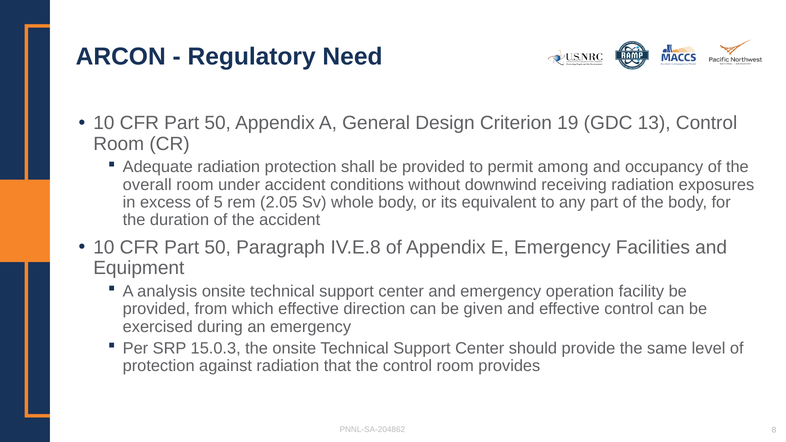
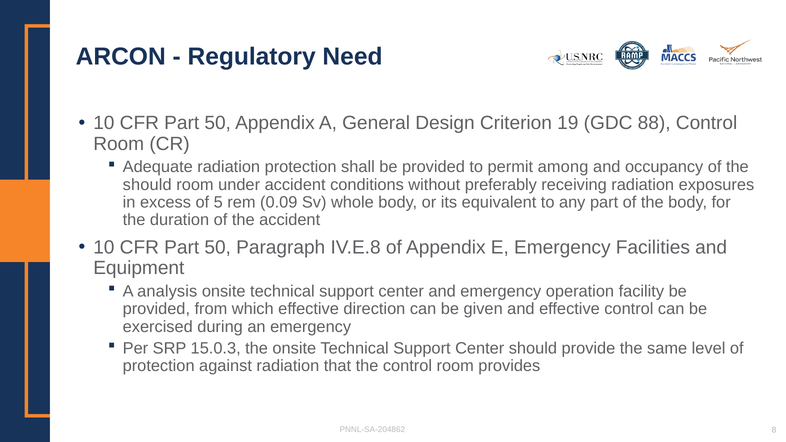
13: 13 -> 88
overall at (147, 185): overall -> should
downwind: downwind -> preferably
2.05: 2.05 -> 0.09
